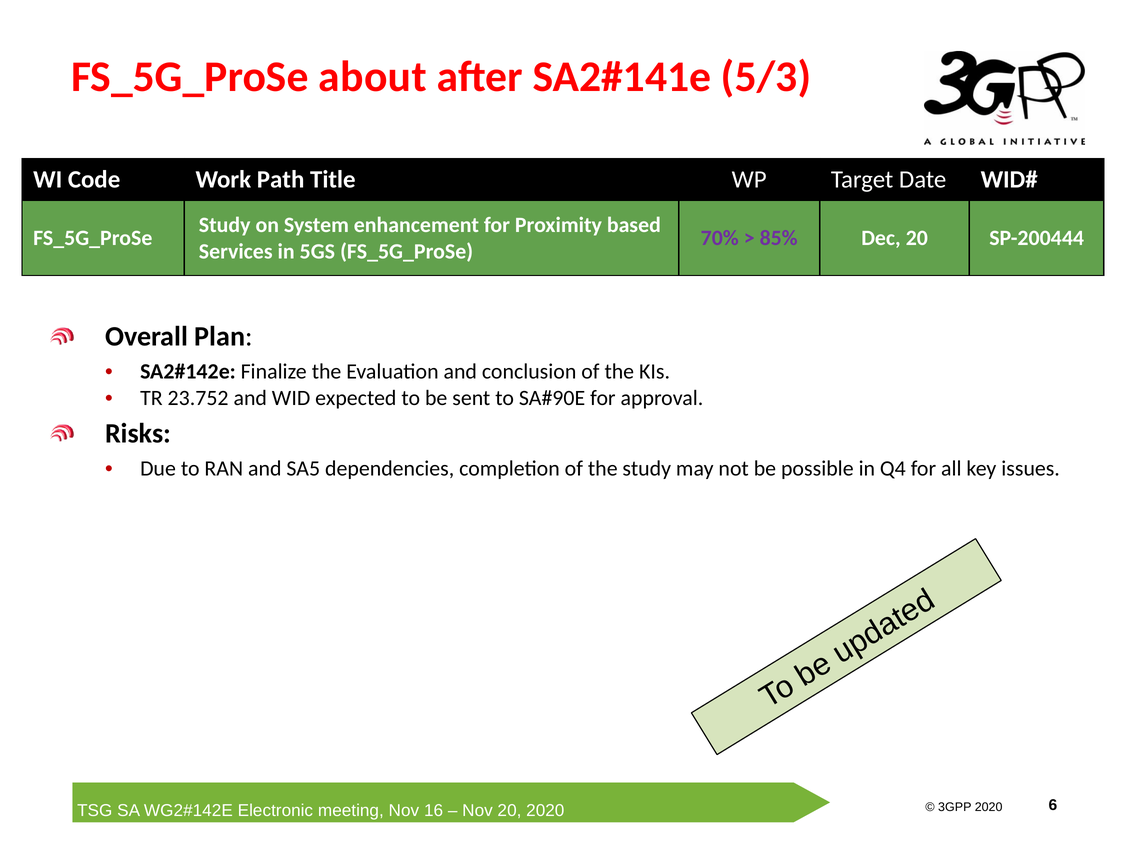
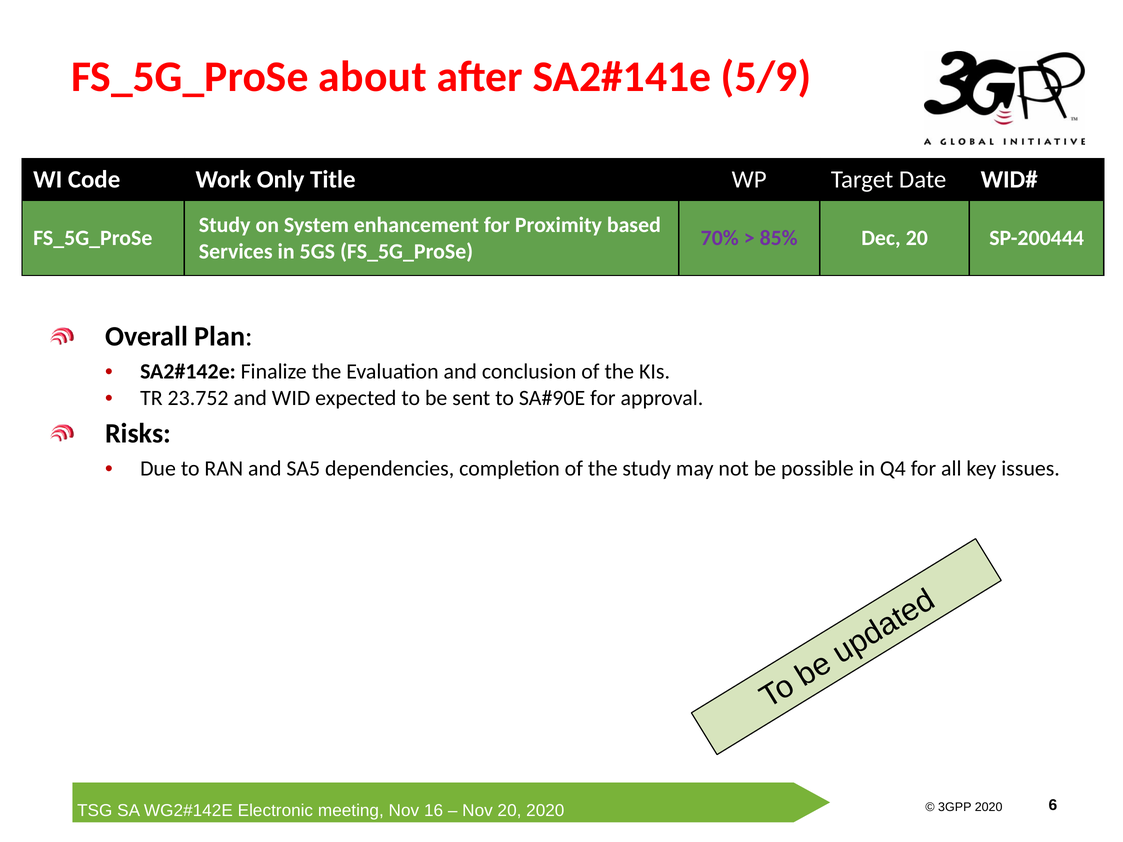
5/3: 5/3 -> 5/9
Path: Path -> Only
